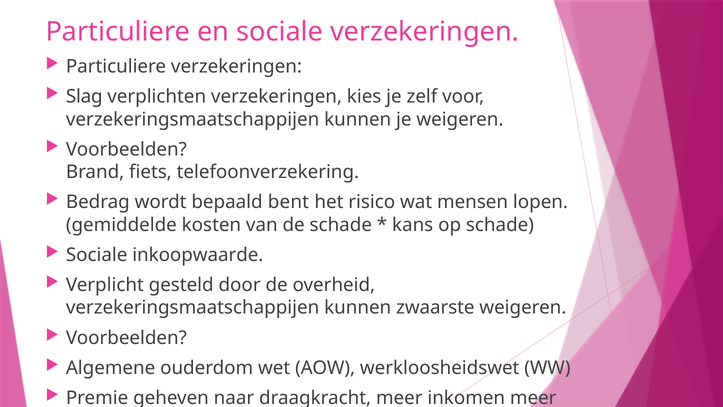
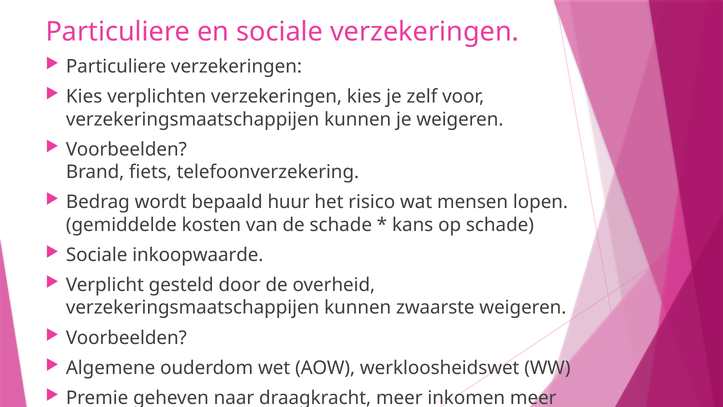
Slag at (84, 97): Slag -> Kies
bent: bent -> huur
